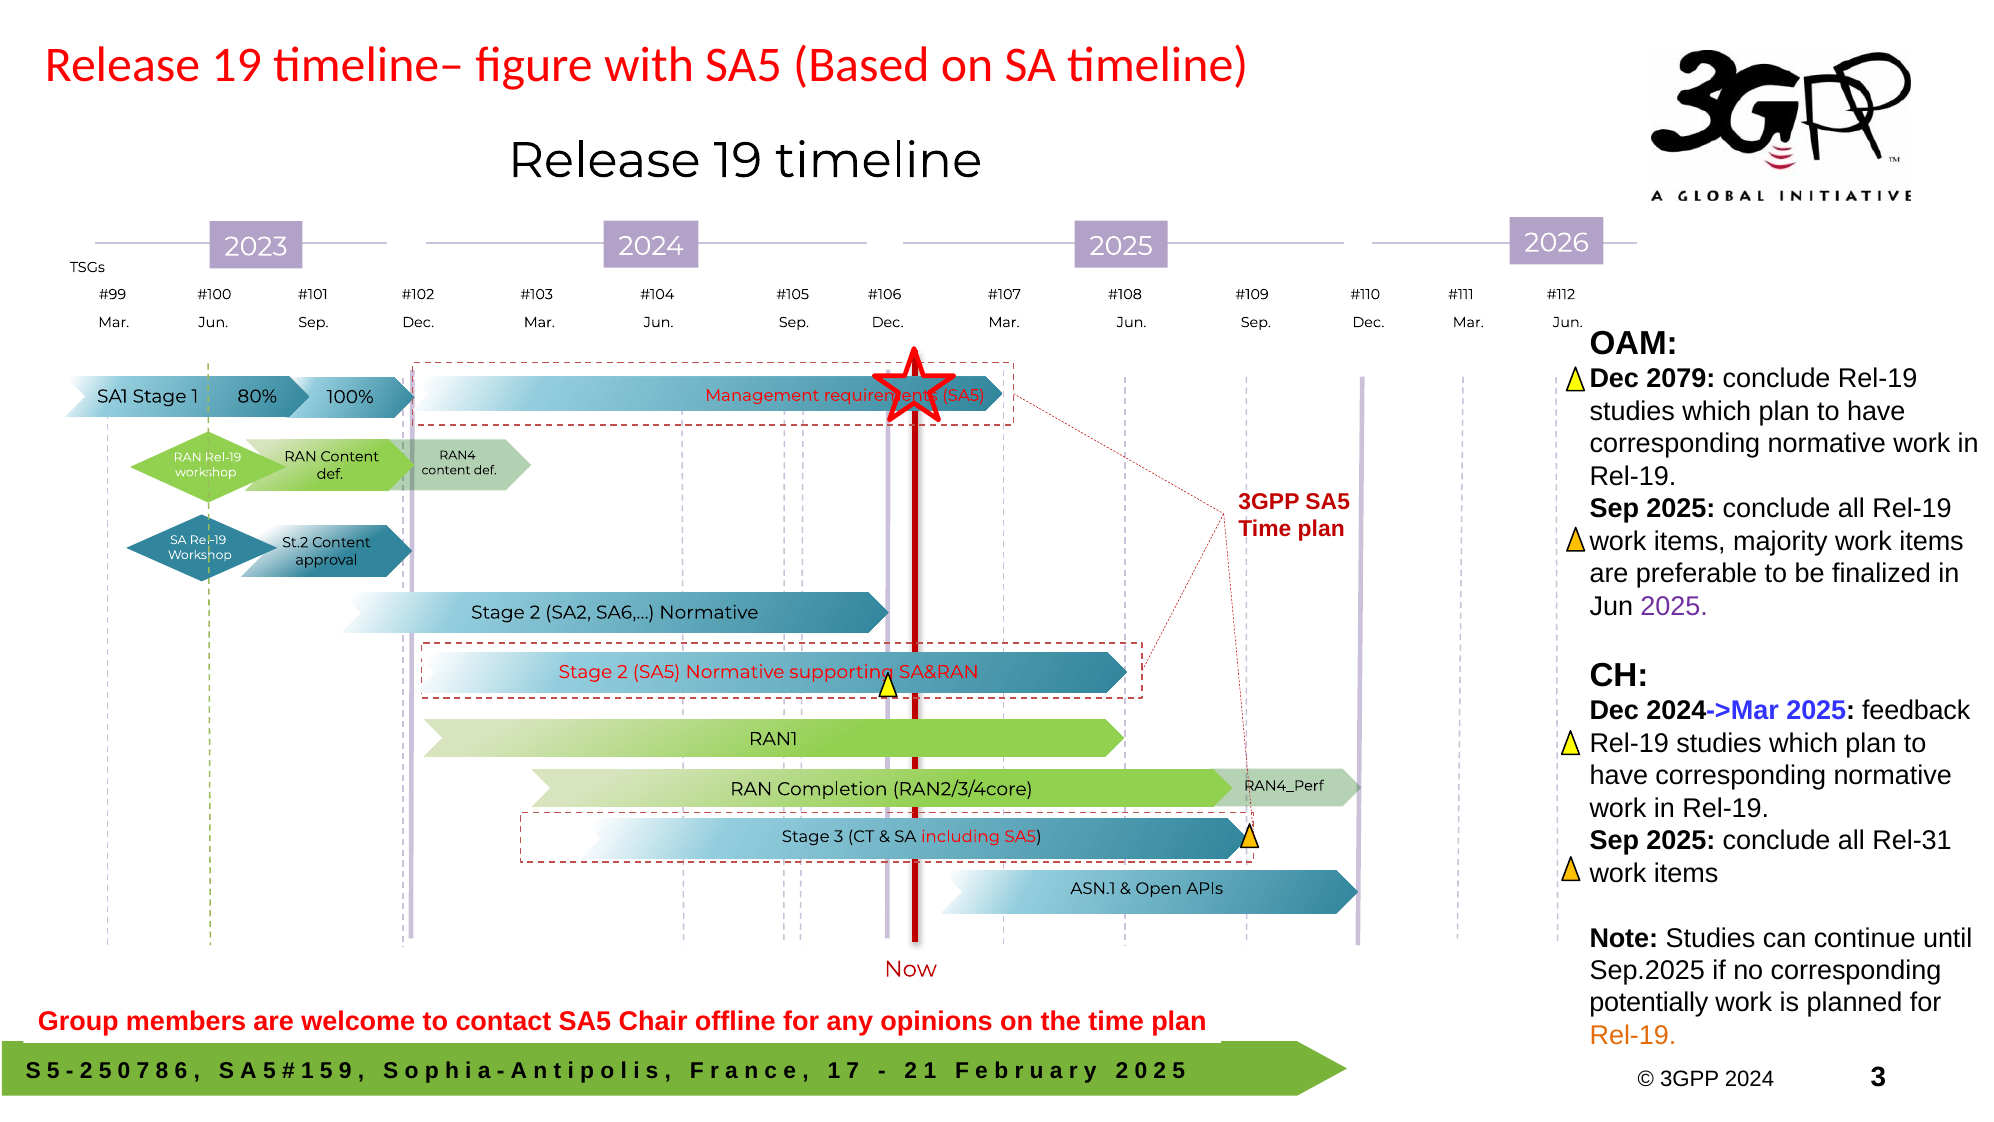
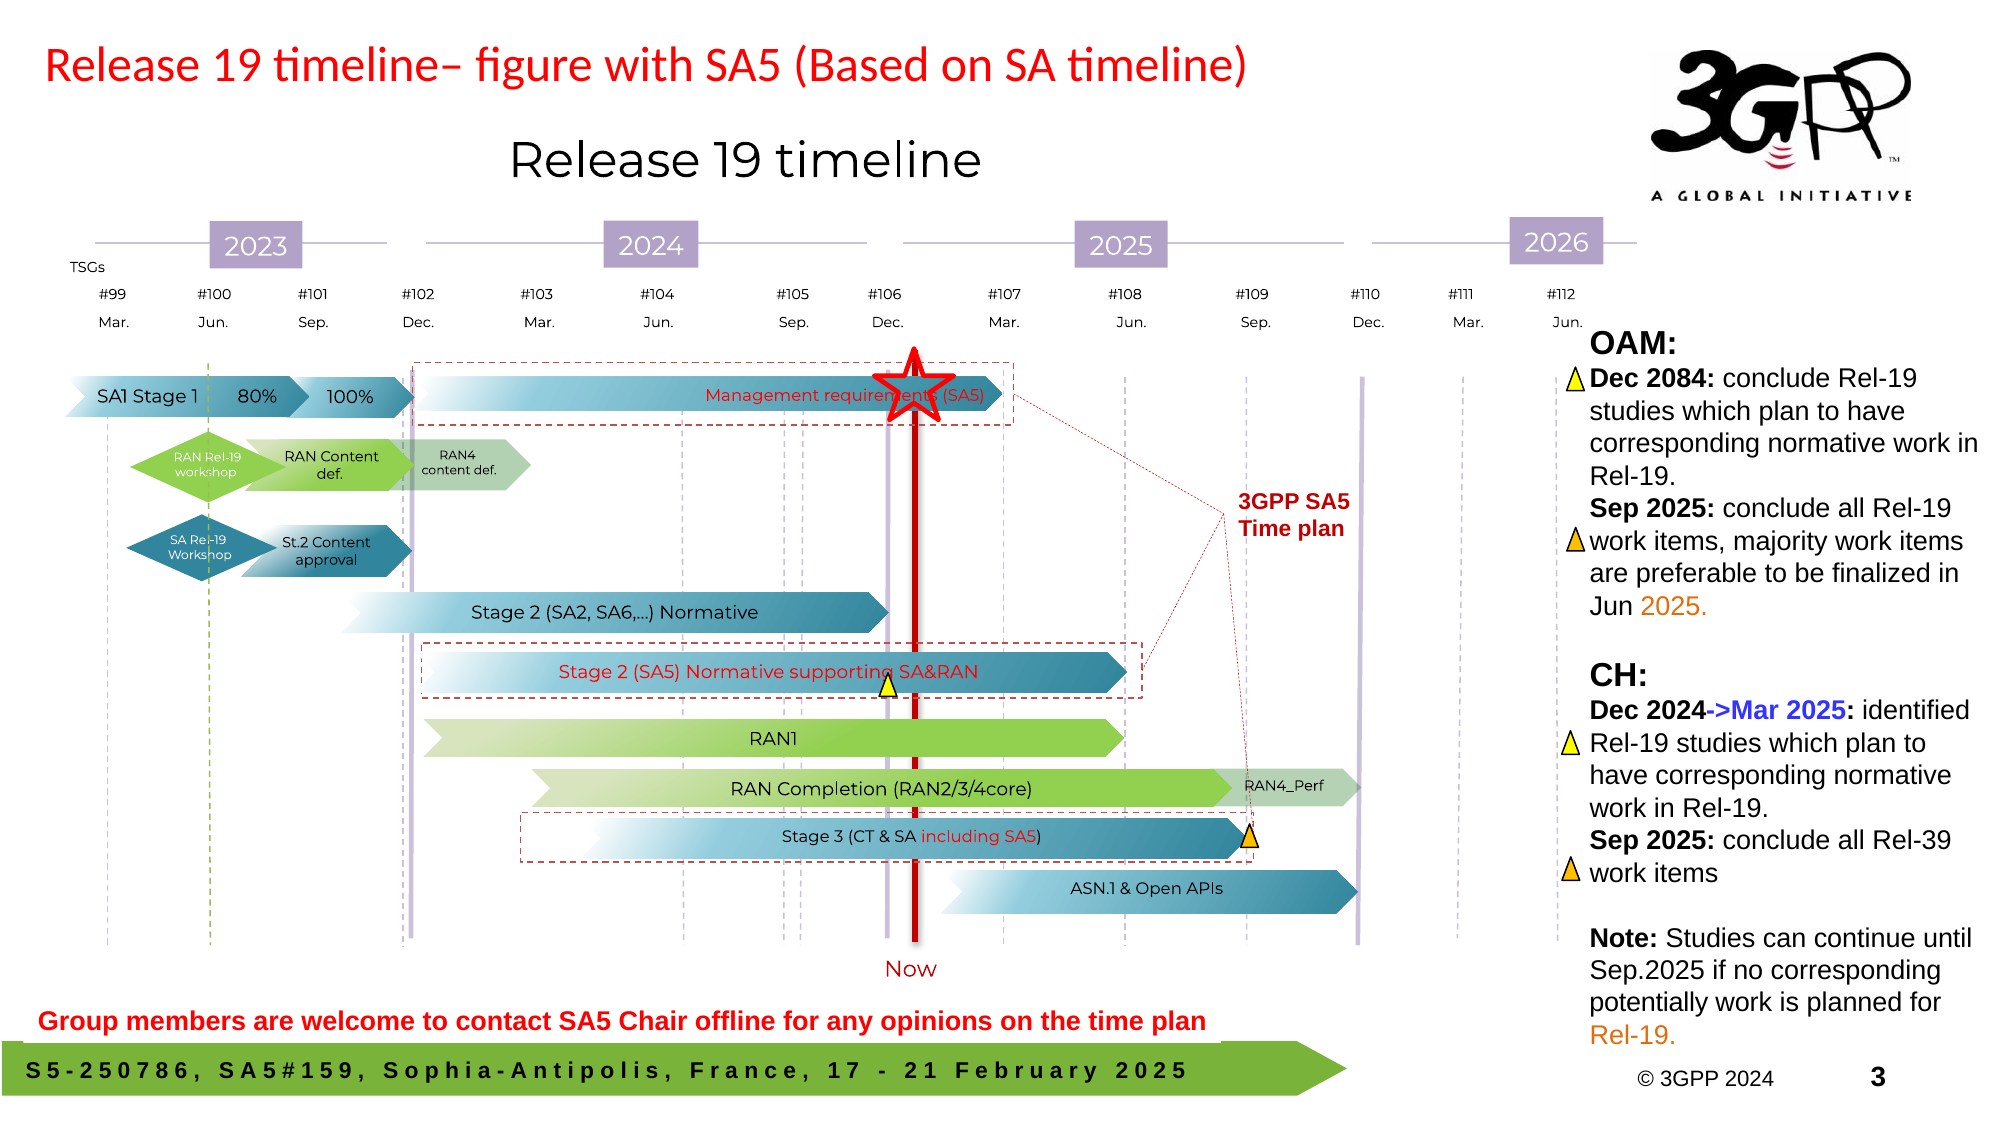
2079: 2079 -> 2084
2025 at (1674, 606) colour: purple -> orange
feedback: feedback -> identified
Rel-31: Rel-31 -> Rel-39
